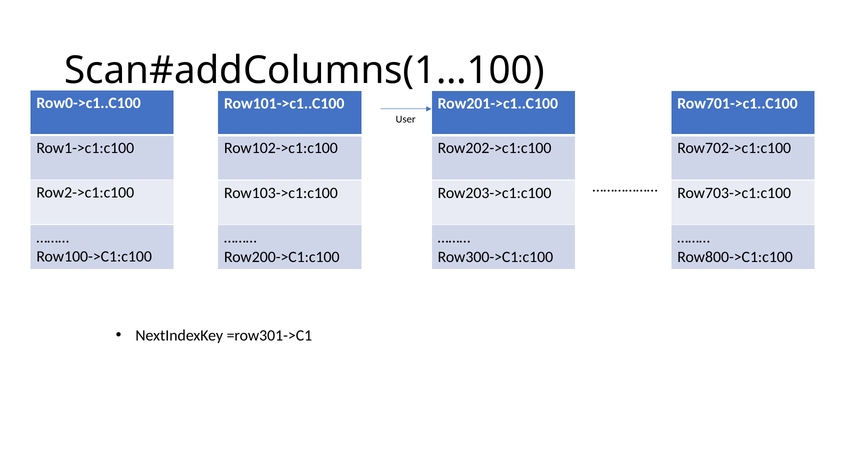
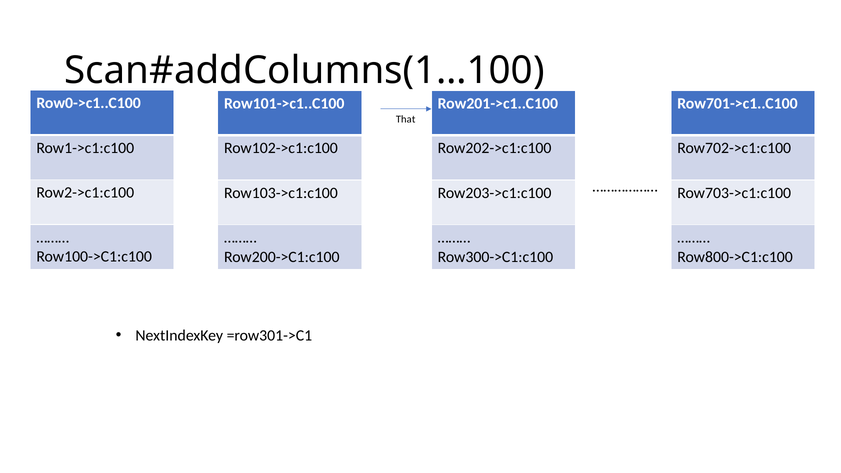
User: User -> That
